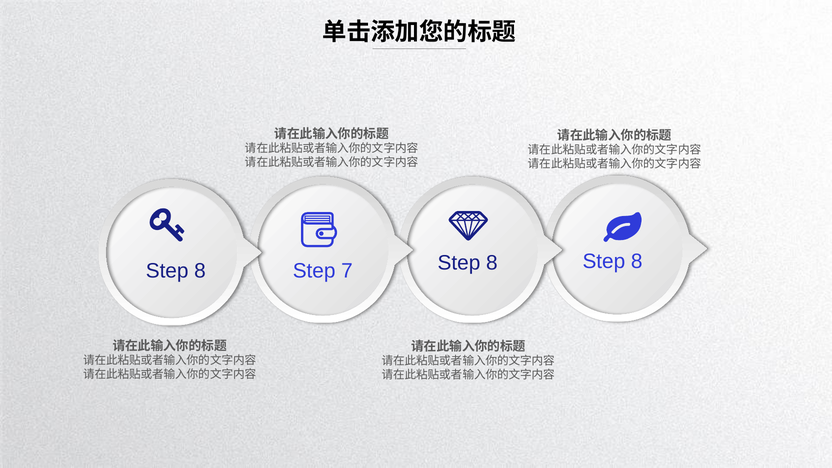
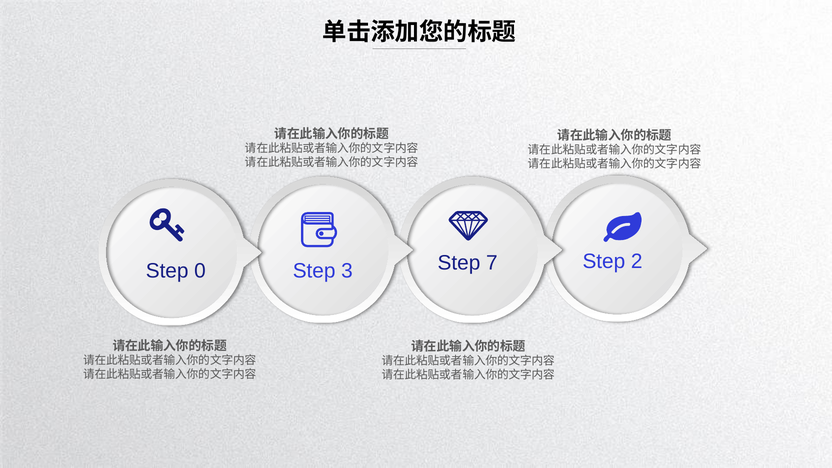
8 at (637, 262): 8 -> 2
8 at (492, 263): 8 -> 7
8 at (200, 271): 8 -> 0
7: 7 -> 3
